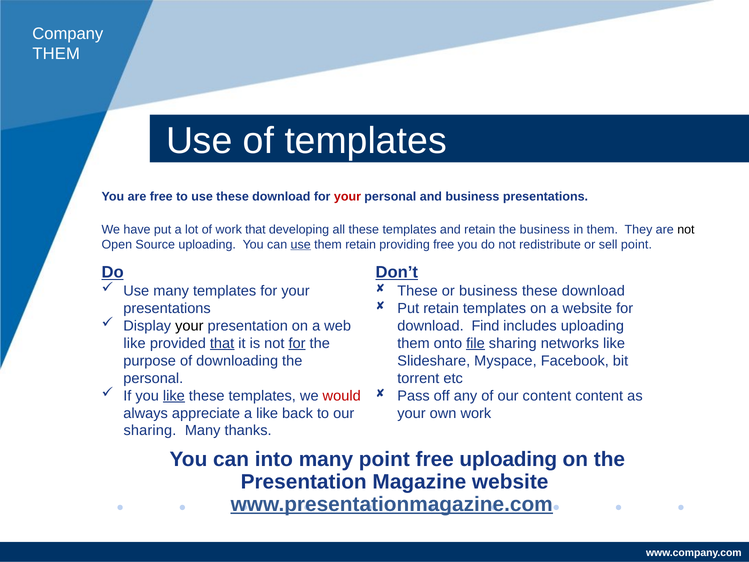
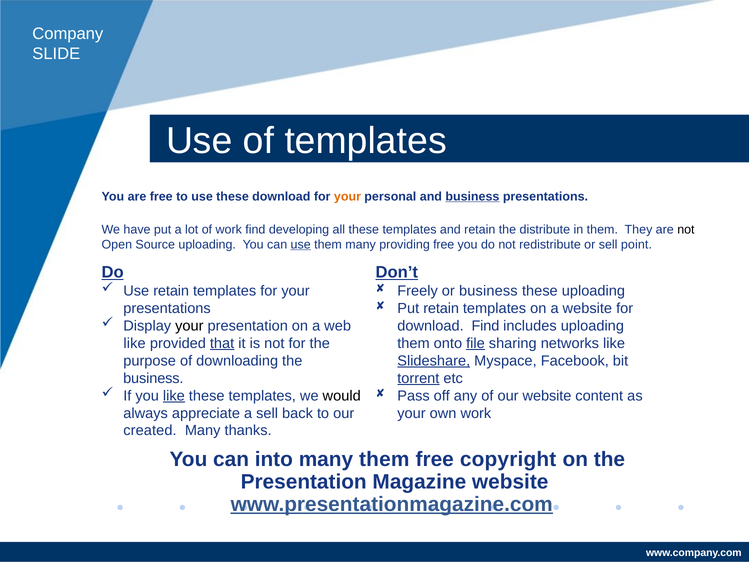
THEM at (56, 53): THEM -> SLIDE
your at (347, 196) colour: red -> orange
business at (472, 196) underline: none -> present
work that: that -> find
the business: business -> distribute
them retain: retain -> many
Use many: many -> retain
These at (418, 291): These -> Freely
download at (593, 291): download -> uploading
for at (297, 343) underline: present -> none
Slideshare underline: none -> present
personal at (153, 378): personal -> business
torrent underline: none -> present
would colour: red -> black
our content: content -> website
a like: like -> sell
sharing at (150, 430): sharing -> created
many point: point -> them
free uploading: uploading -> copyright
